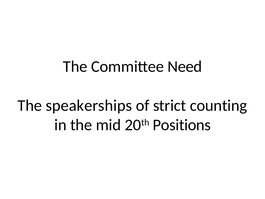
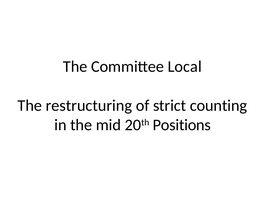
Need: Need -> Local
speakerships: speakerships -> restructuring
